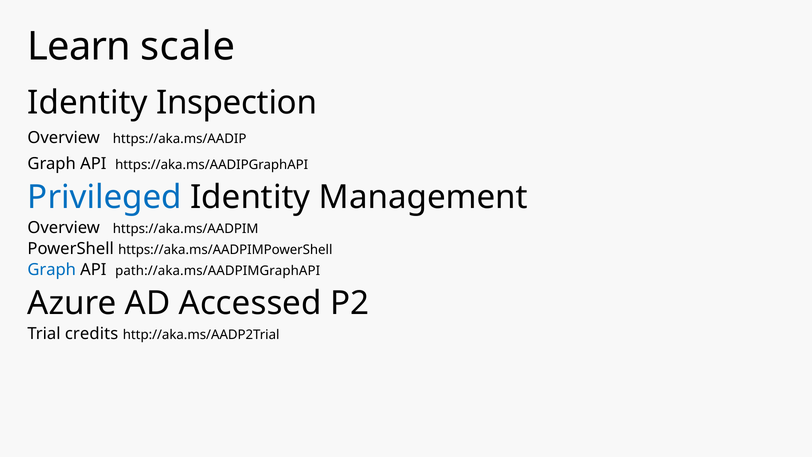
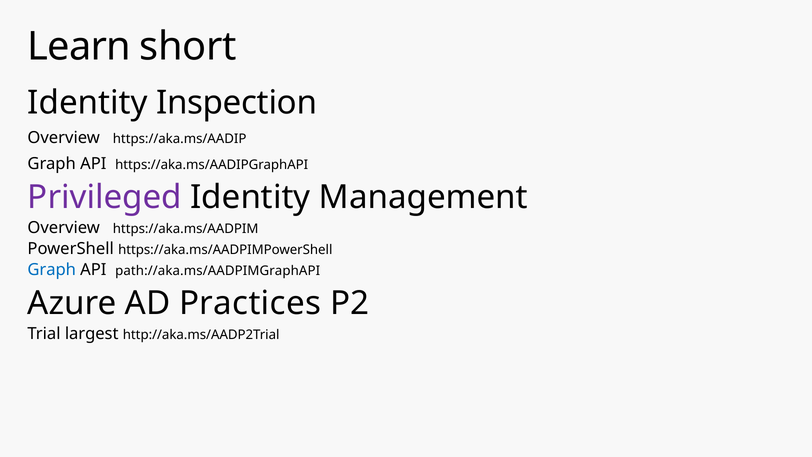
scale: scale -> short
Privileged colour: blue -> purple
Accessed: Accessed -> Practices
credits: credits -> largest
